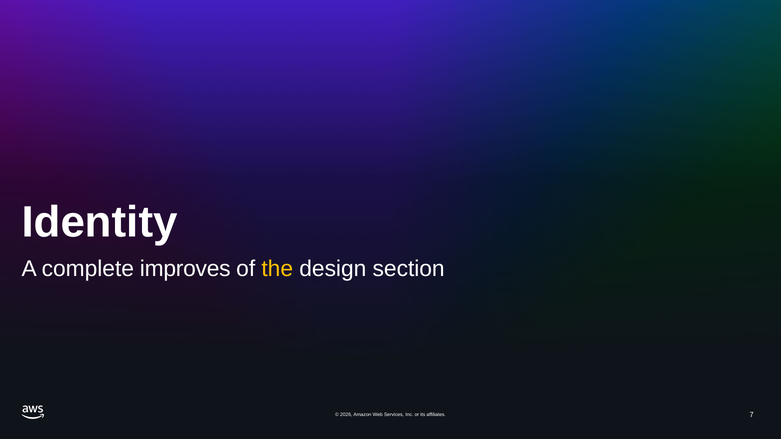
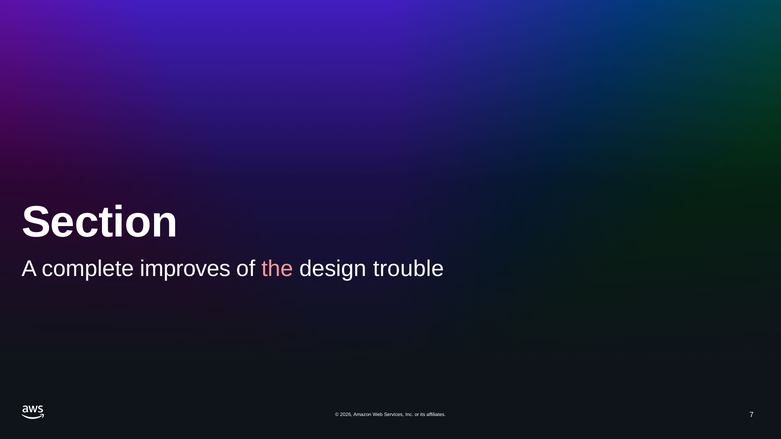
Identity: Identity -> Section
the colour: yellow -> pink
section: section -> trouble
